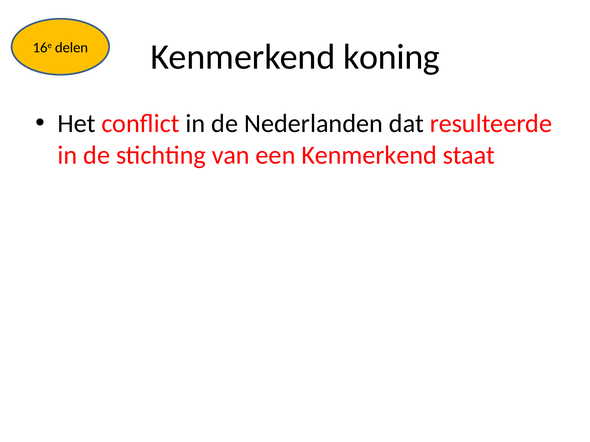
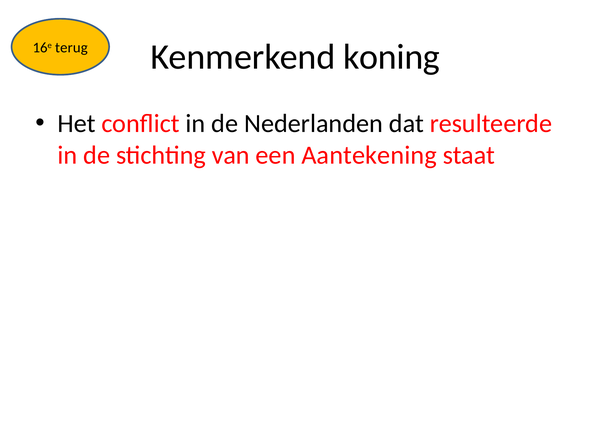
delen: delen -> terug
een Kenmerkend: Kenmerkend -> Aantekening
